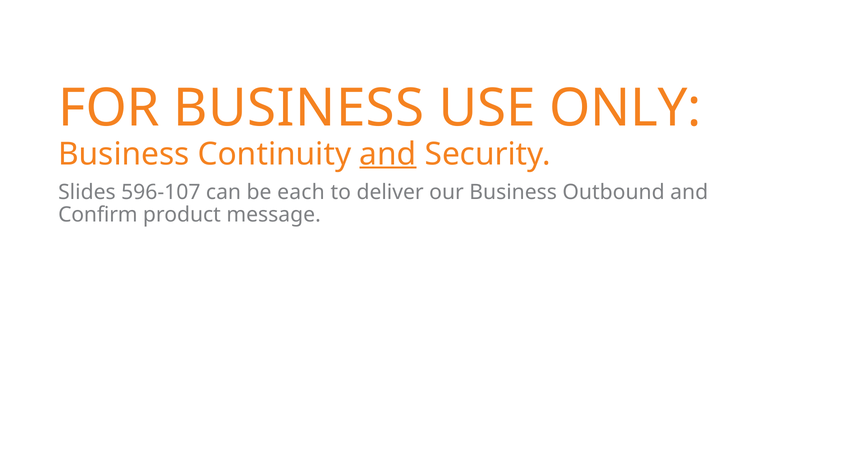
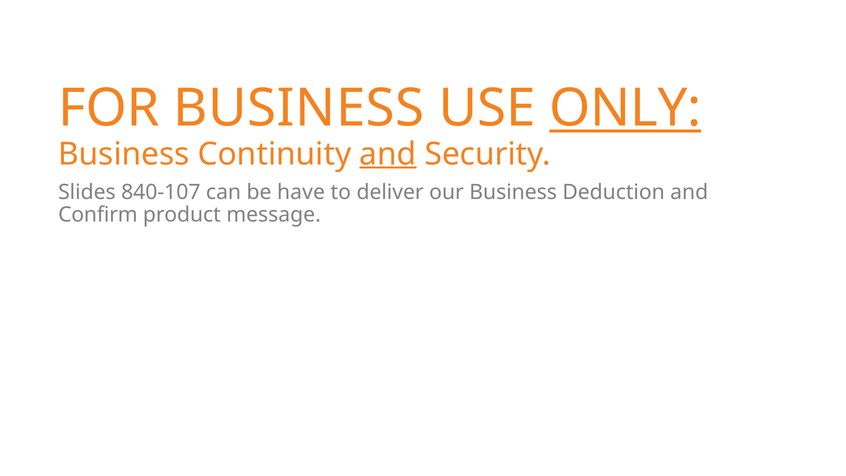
ONLY underline: none -> present
596-107: 596-107 -> 840-107
each: each -> have
Outbound: Outbound -> Deduction
